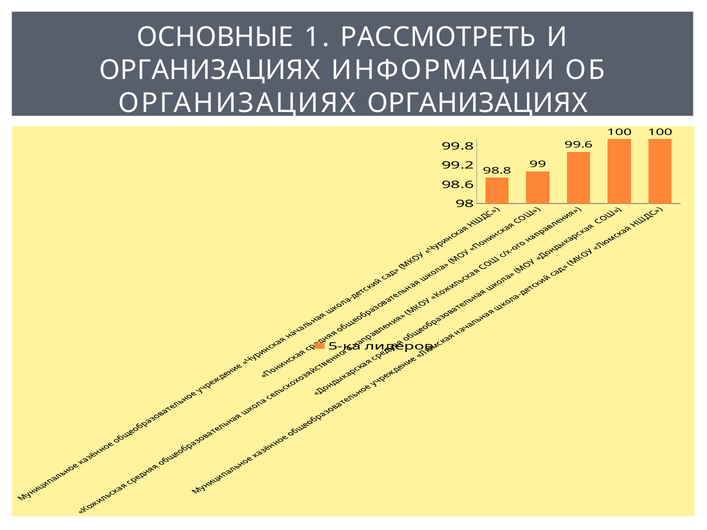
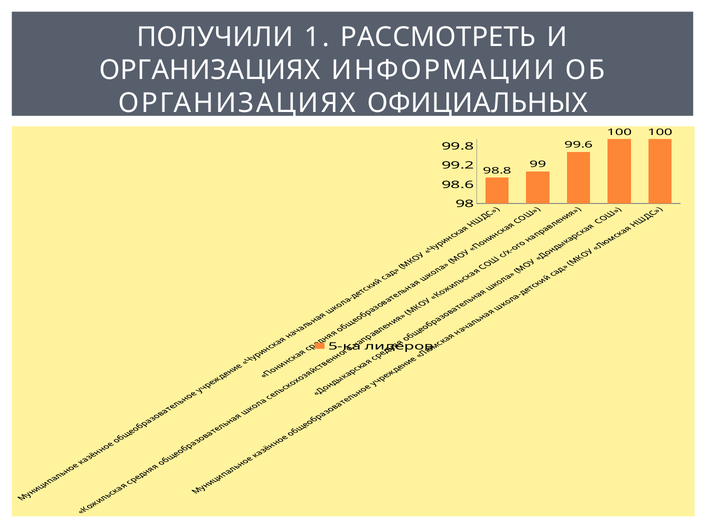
ОСНОВНЫЕ: ОСНОВНЫЕ -> ПОЛУЧИЛИ
ОРГАНИЗАЦИЯХ ОРГАНИЗАЦИЯХ: ОРГАНИЗАЦИЯХ -> ОФИЦИАЛЬНЫХ
